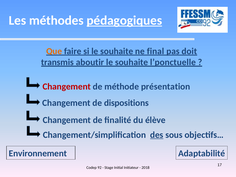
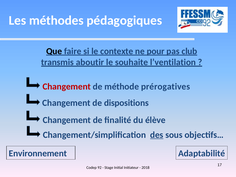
pédagogiques underline: present -> none
Que colour: orange -> black
si le souhaite: souhaite -> contexte
final: final -> pour
doit: doit -> club
l’ponctuelle: l’ponctuelle -> l’ventilation
présentation: présentation -> prérogatives
